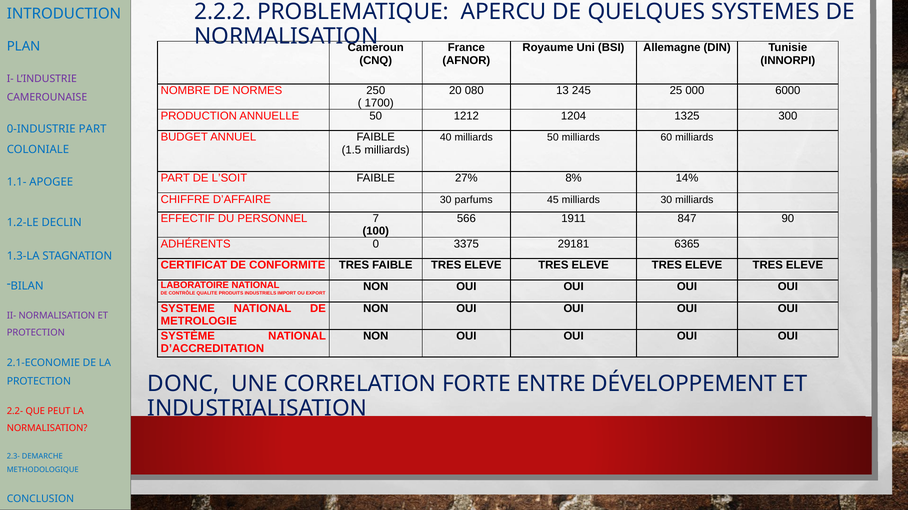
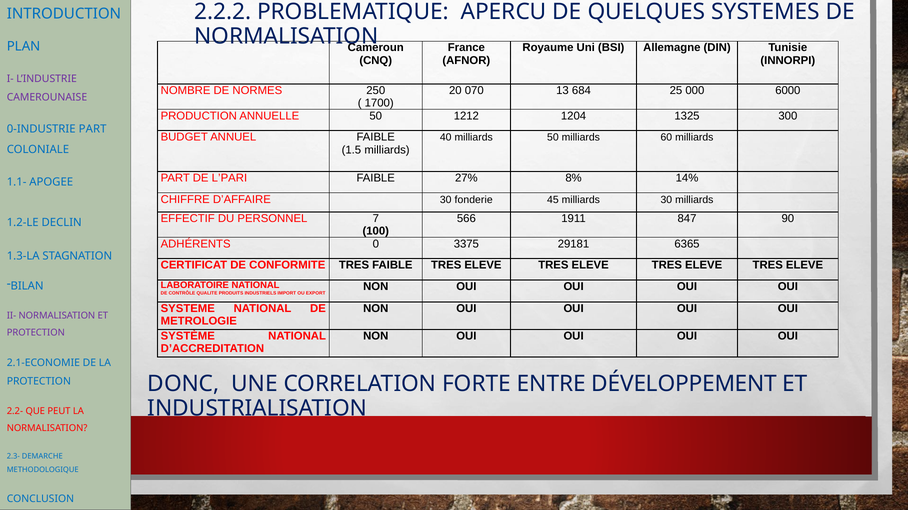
080: 080 -> 070
245: 245 -> 684
L’SOIT: L’SOIT -> L’PARI
parfums: parfums -> fonderie
